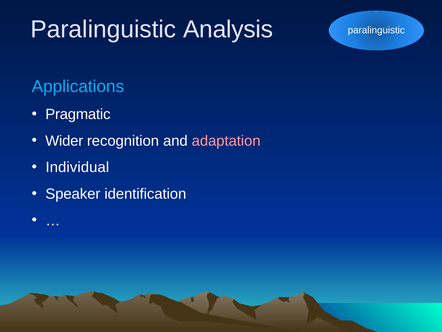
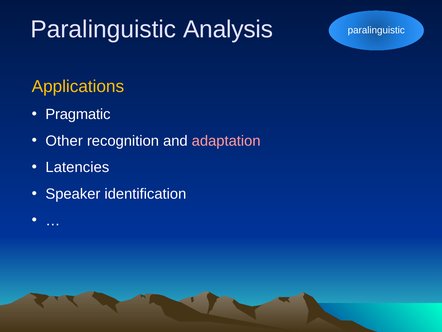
Applications colour: light blue -> yellow
Wider: Wider -> Other
Individual: Individual -> Latencies
